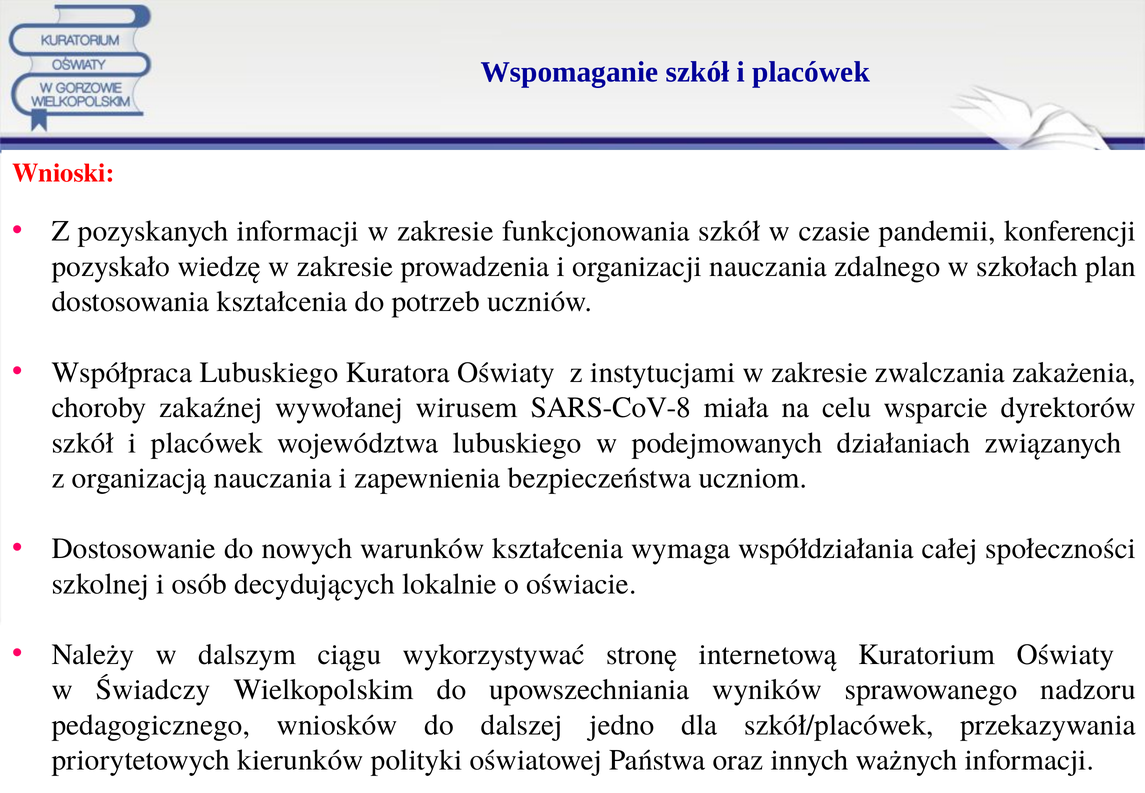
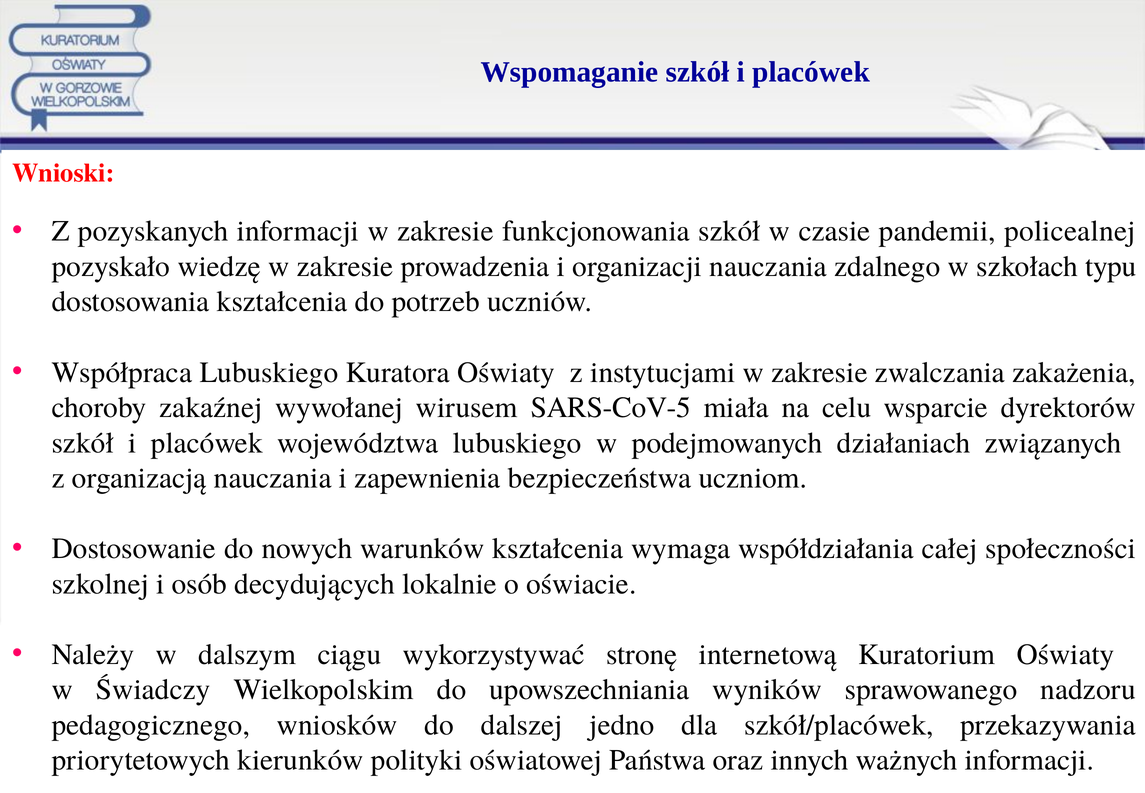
konferencji: konferencji -> policealnej
plan: plan -> typu
SARS-CoV-8: SARS-CoV-8 -> SARS-CoV-5
